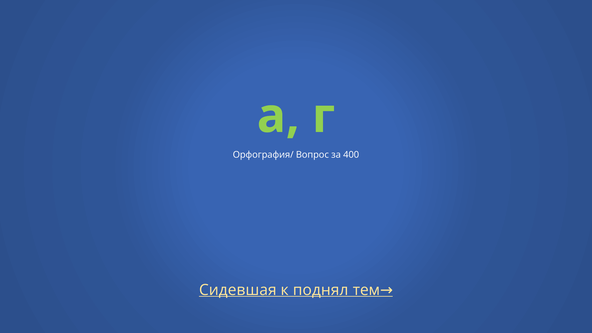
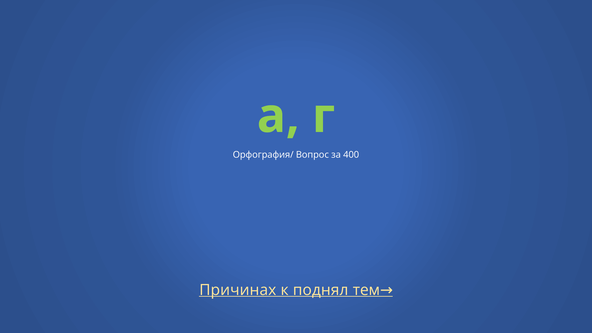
Сидевшая: Сидевшая -> Причинах
